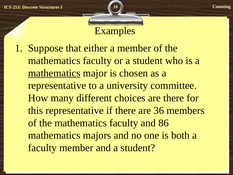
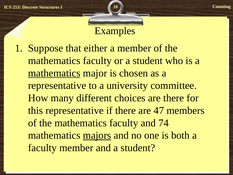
36: 36 -> 47
86: 86 -> 74
majors underline: none -> present
